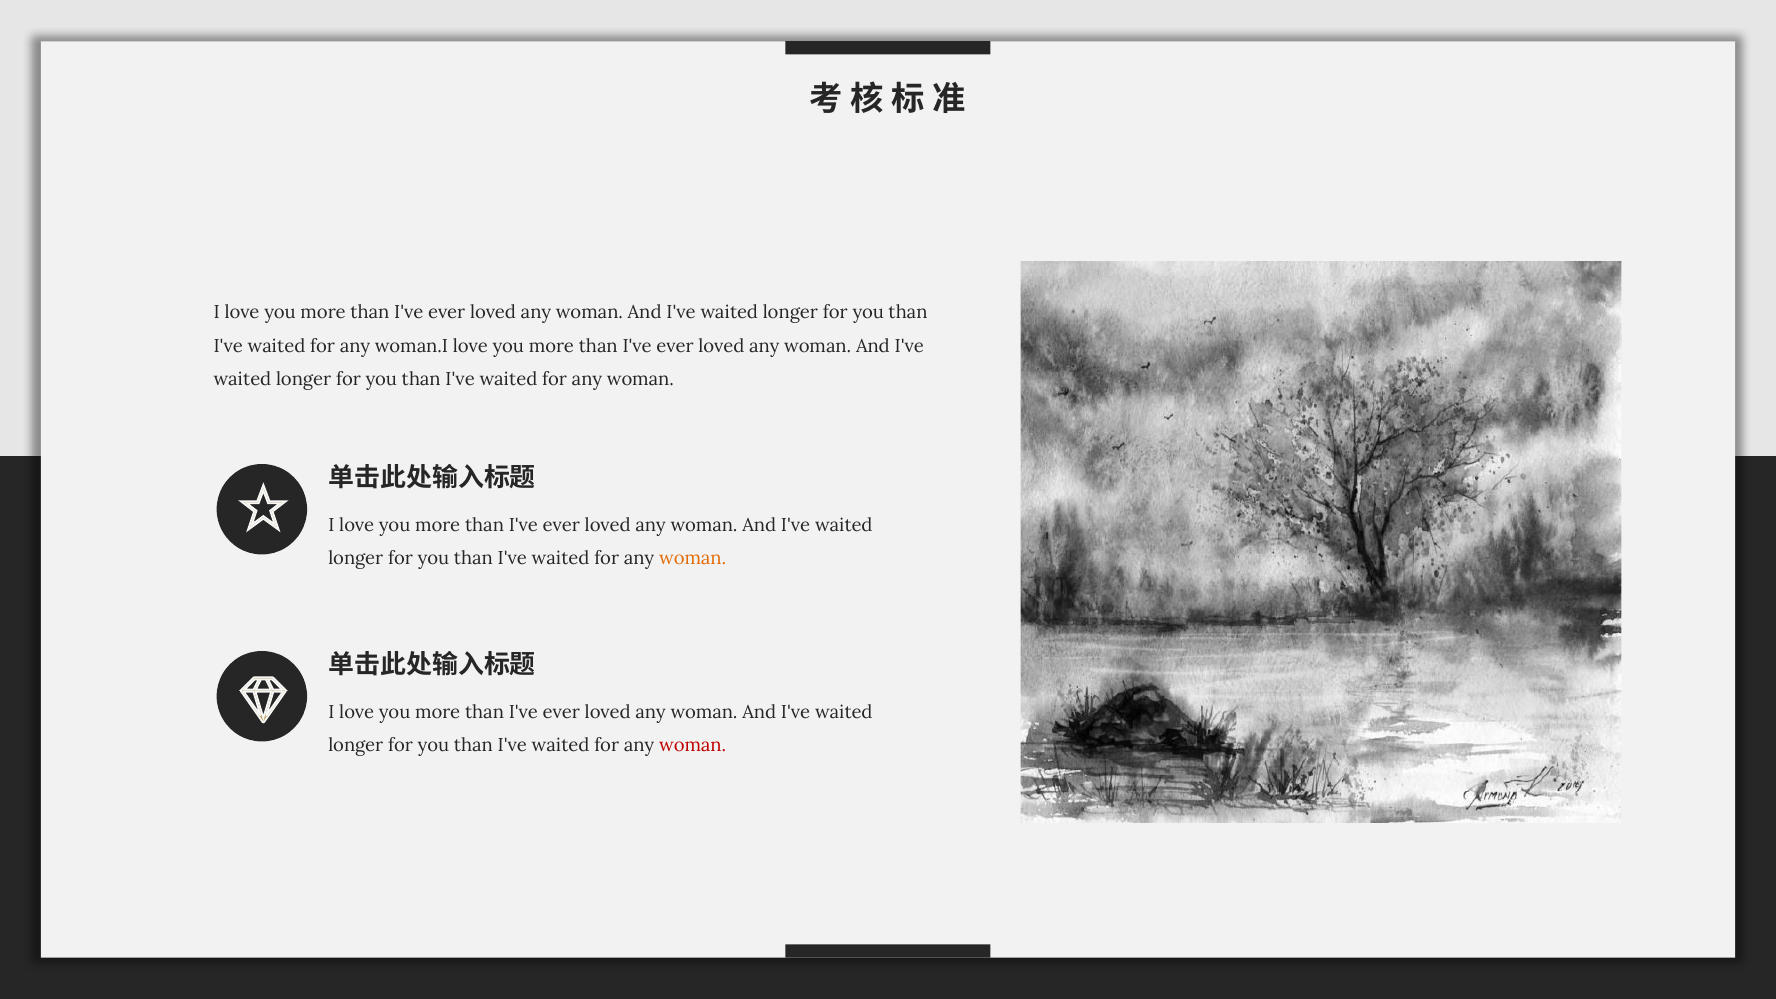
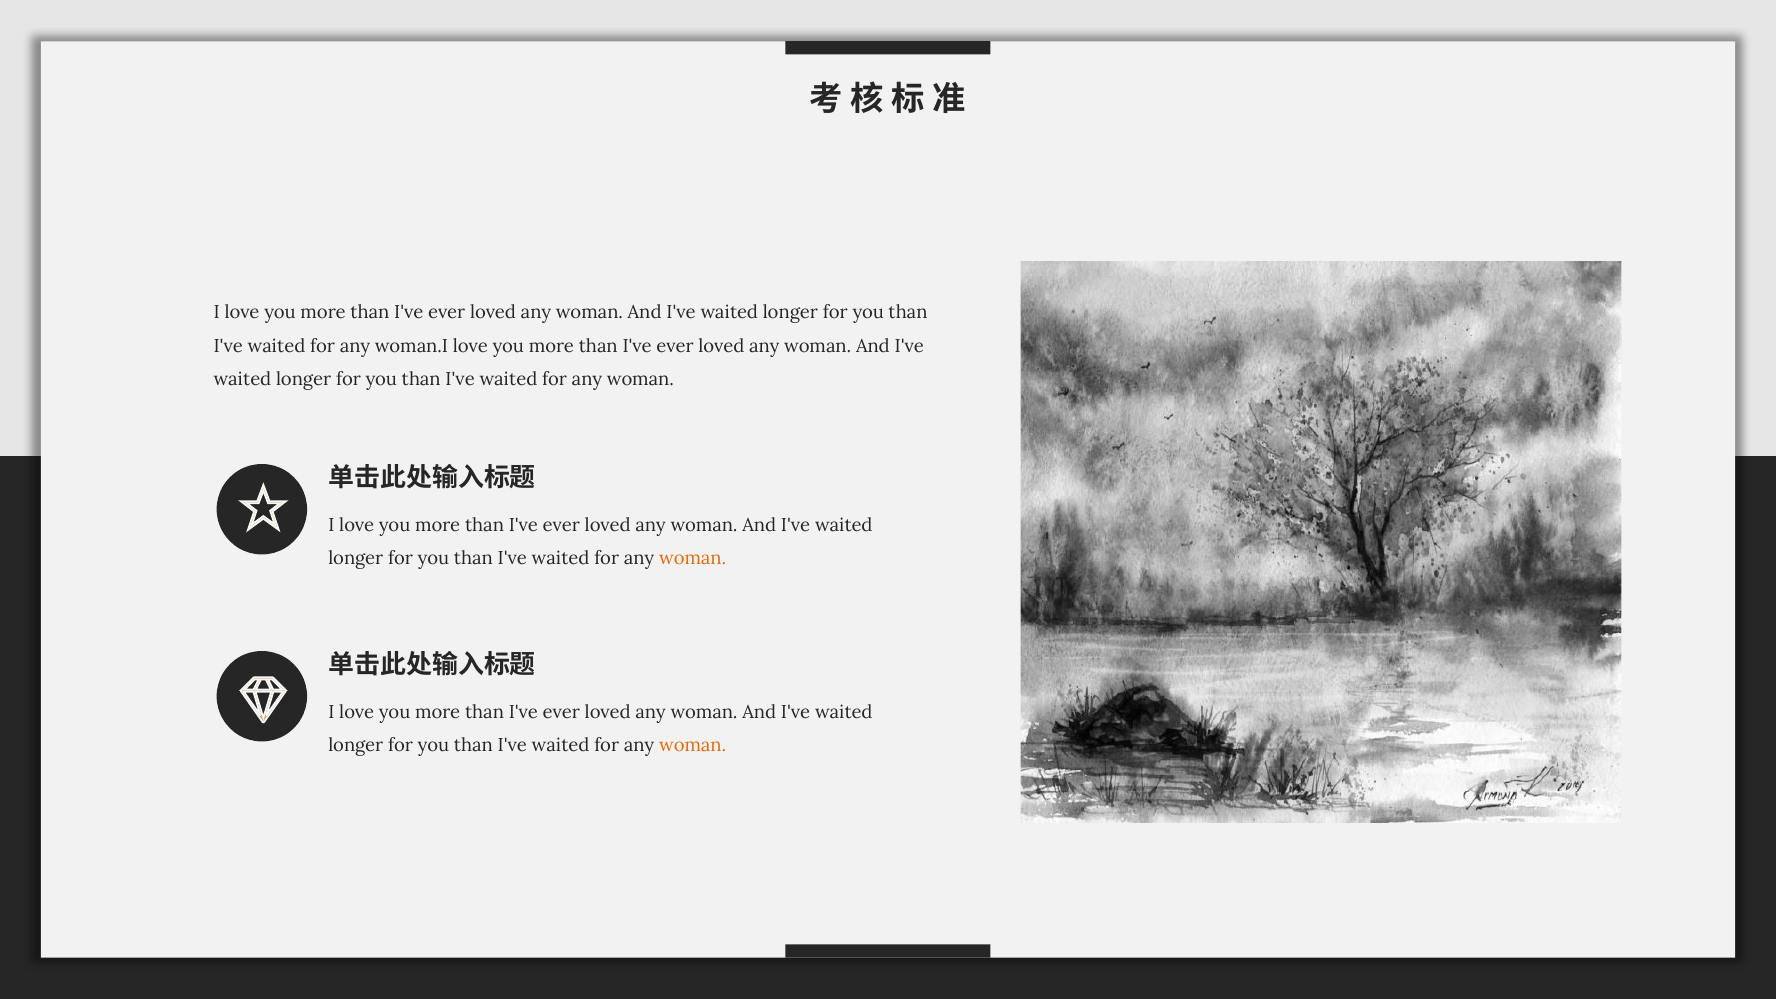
woman at (693, 745) colour: red -> orange
